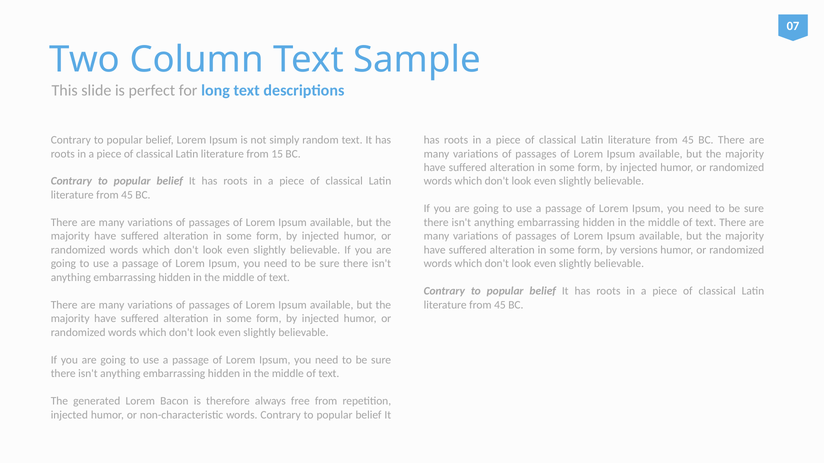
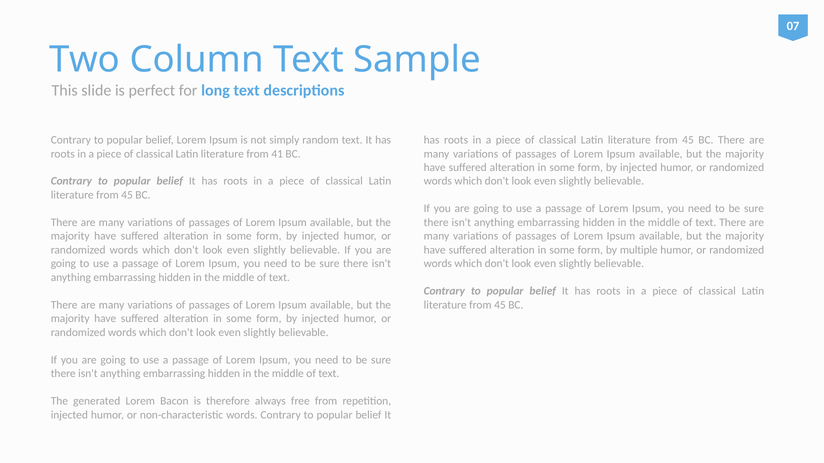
15: 15 -> 41
versions: versions -> multiple
